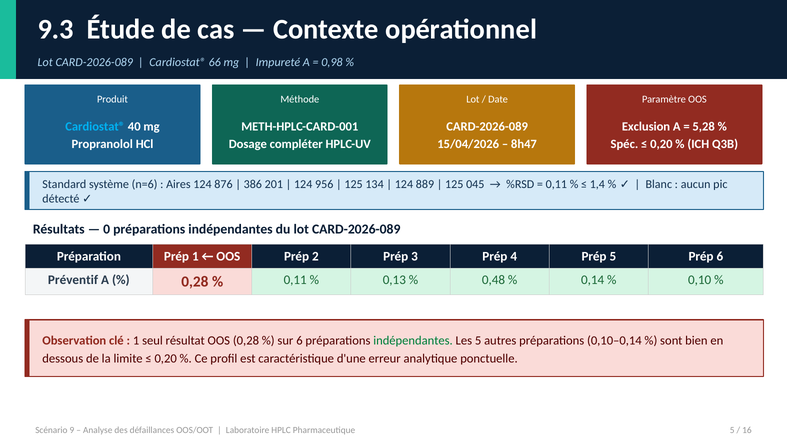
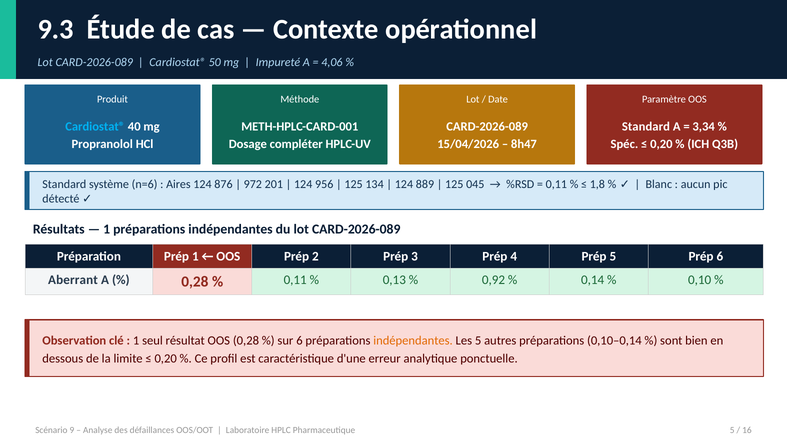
66: 66 -> 50
0,98: 0,98 -> 4,06
Exclusion at (646, 126): Exclusion -> Standard
5,28: 5,28 -> 3,34
386: 386 -> 972
1,4: 1,4 -> 1,8
0 at (107, 229): 0 -> 1
Préventif: Préventif -> Aberrant
0,48: 0,48 -> 0,92
indépendantes at (413, 340) colour: green -> orange
